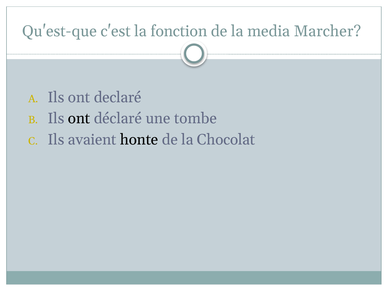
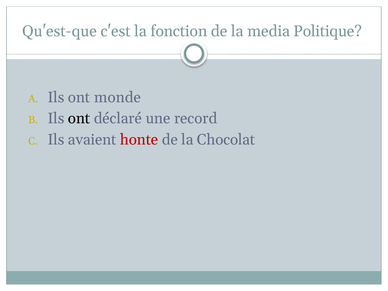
Marcher: Marcher -> Politique
declaré: declaré -> monde
tombe: tombe -> record
honte colour: black -> red
